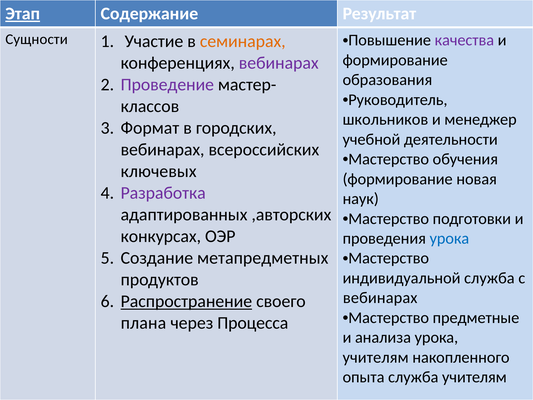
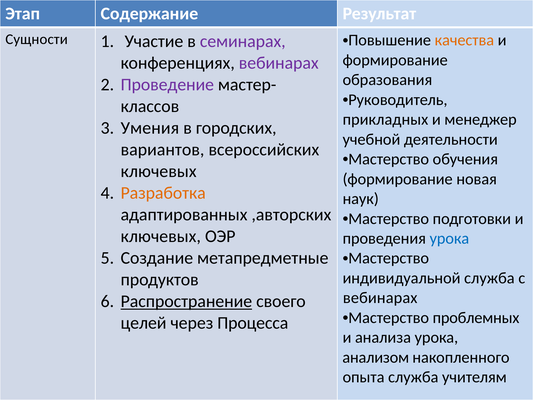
Этап underline: present -> none
качества colour: purple -> orange
семинарах colour: orange -> purple
школьников: школьников -> прикладных
Формат: Формат -> Умения
вебинарах at (163, 150): вебинарах -> вариантов
Разработка colour: purple -> orange
конкурсах at (161, 236): конкурсах -> ключевых
метапредметных: метапредметных -> метапредметные
предметные: предметные -> проблемных
плана: плана -> целей
учителям at (376, 357): учителям -> анализом
